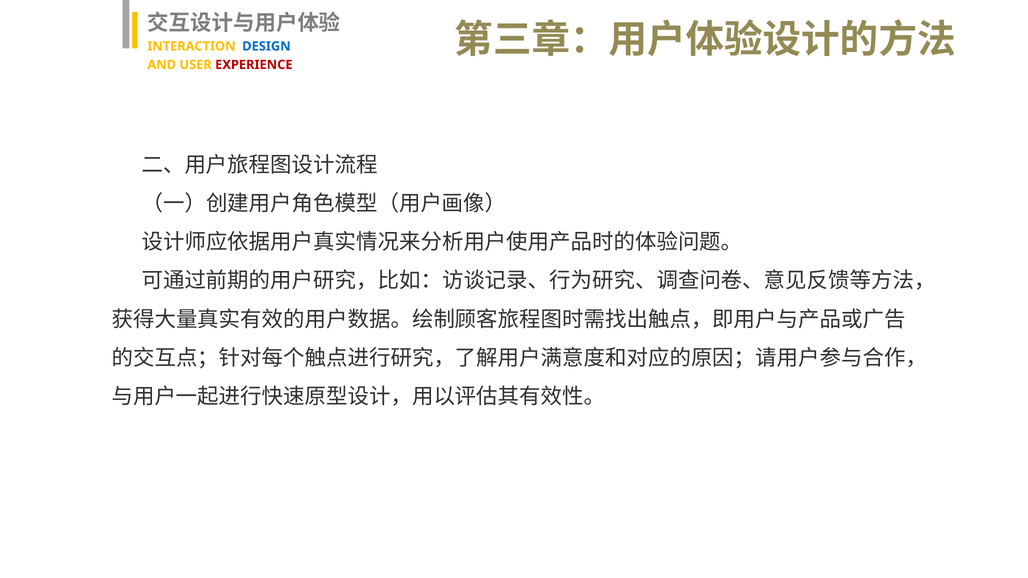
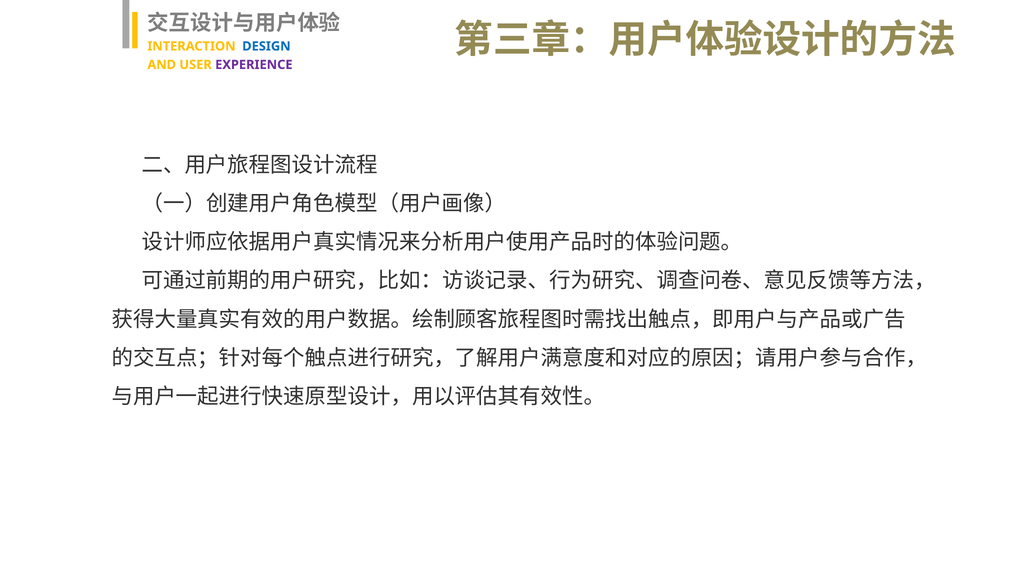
EXPERIENCE colour: red -> purple
